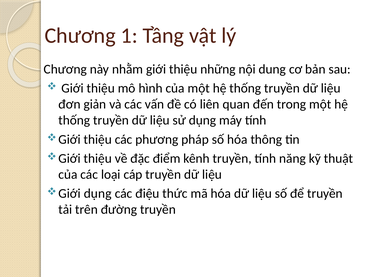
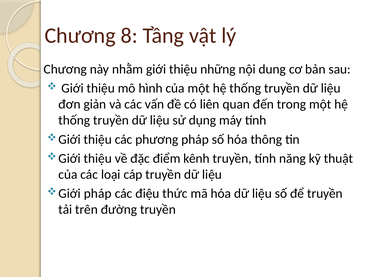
1: 1 -> 8
dụng at (98, 193): dụng -> pháp
